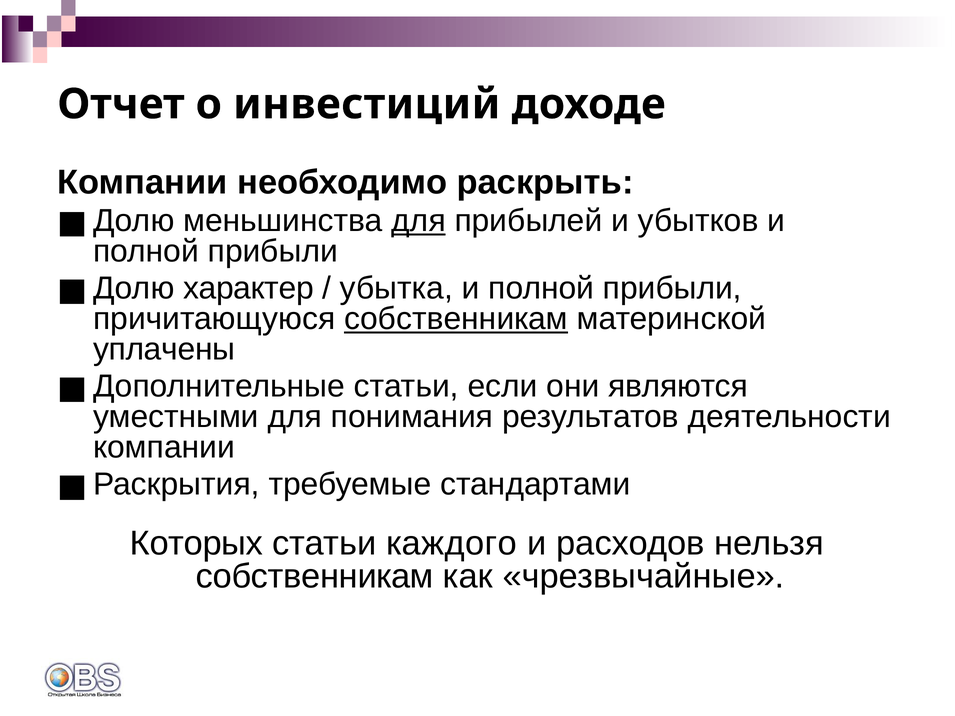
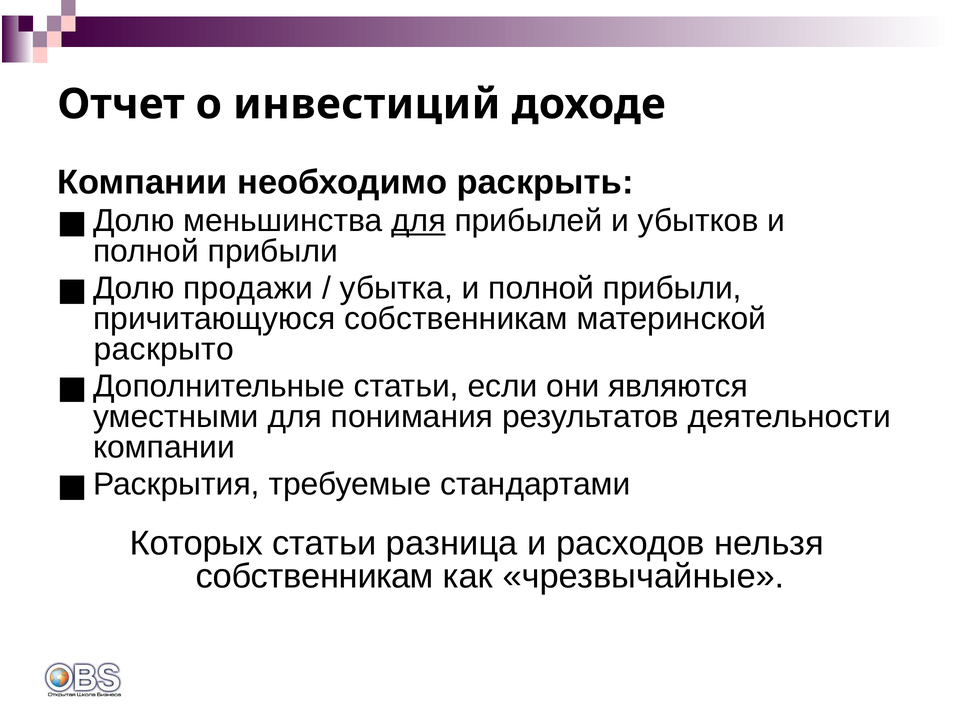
характер: характер -> продажи
собственникам at (456, 319) underline: present -> none
уплачены: уплачены -> раскрыто
каждого: каждого -> разница
